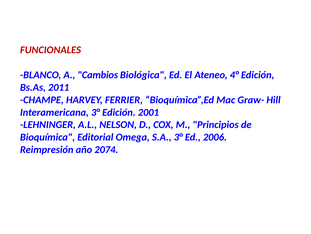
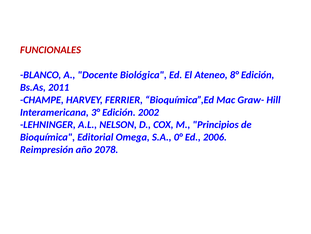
Cambios: Cambios -> Docente
4°: 4° -> 8°
2001: 2001 -> 2002
S.A 3°: 3° -> 0°
2074: 2074 -> 2078
